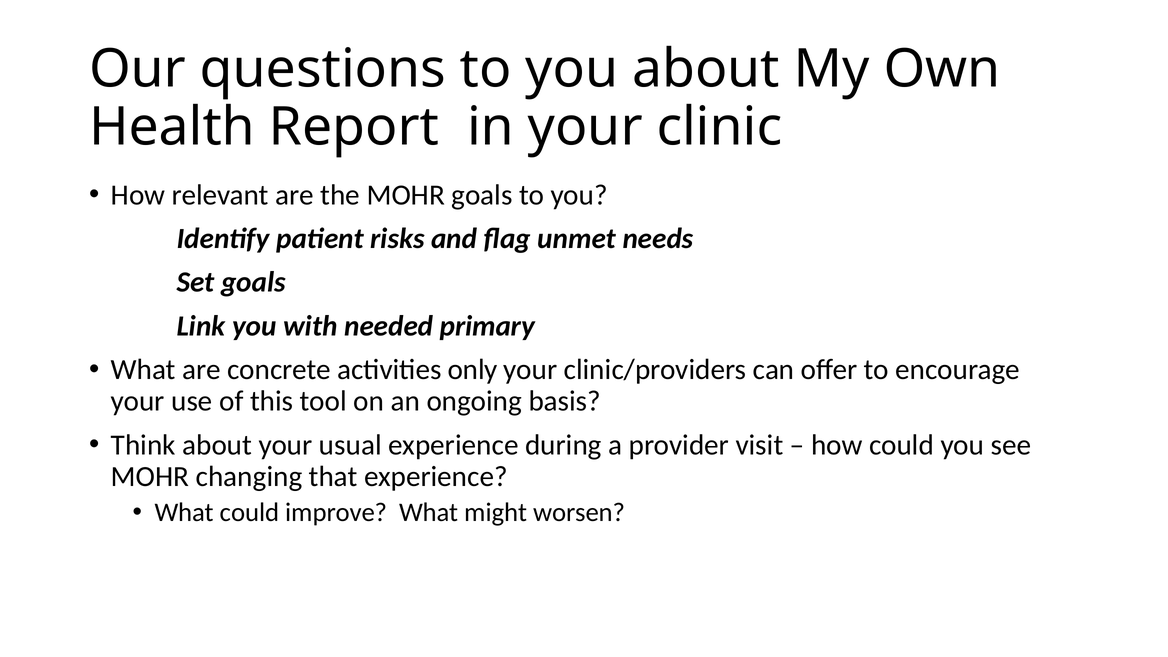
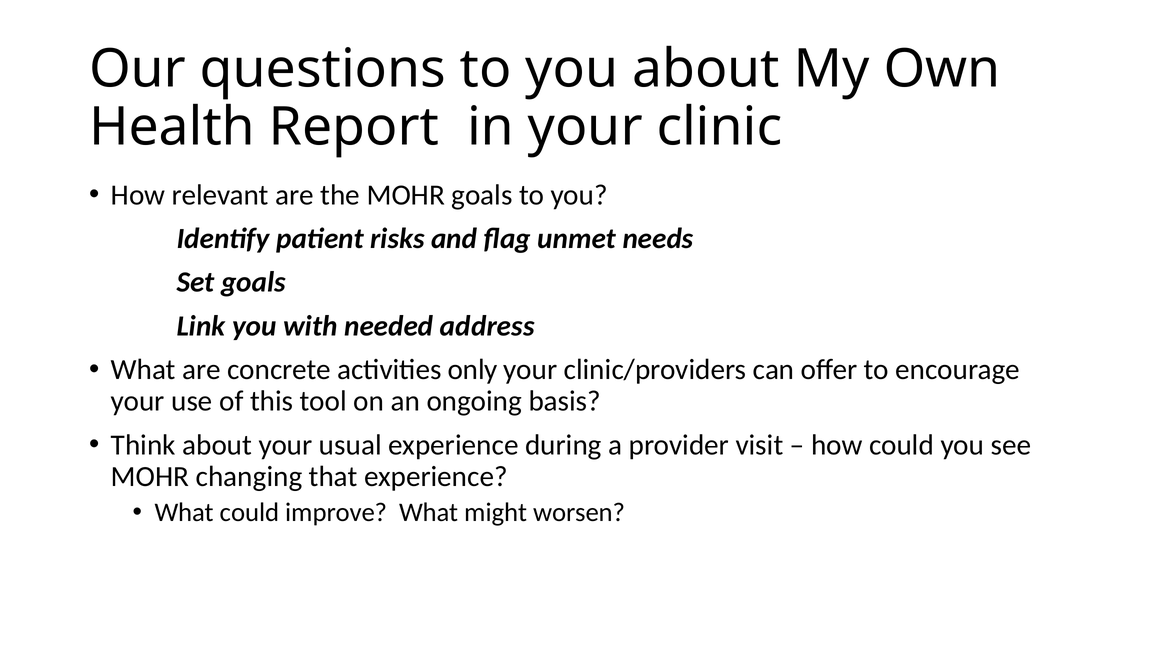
primary: primary -> address
